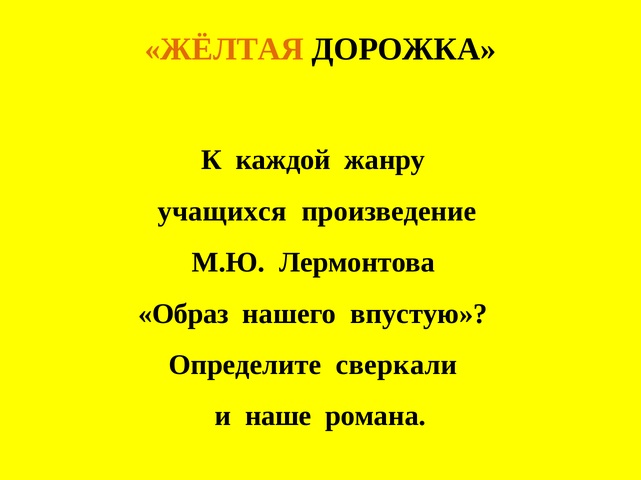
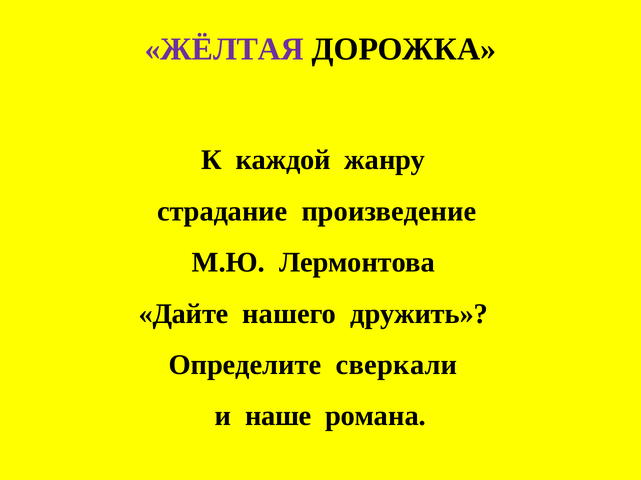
ЖЁЛТАЯ colour: orange -> purple
учащихся: учащихся -> страдание
Образ: Образ -> Дайте
впустую: впустую -> дружить
